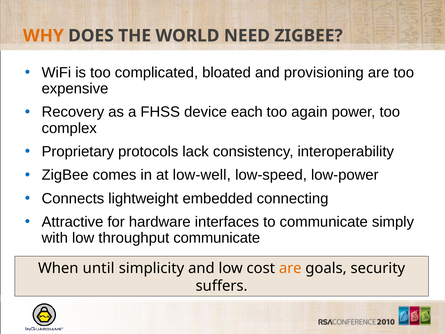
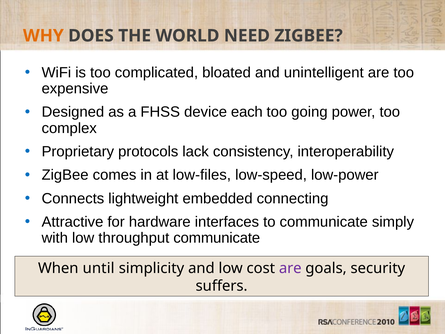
provisioning: provisioning -> unintelligent
Recovery: Recovery -> Designed
again: again -> going
low-well: low-well -> low-files
are at (290, 268) colour: orange -> purple
